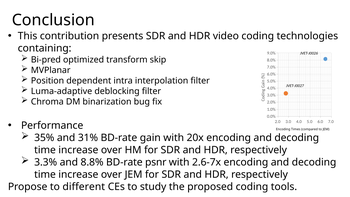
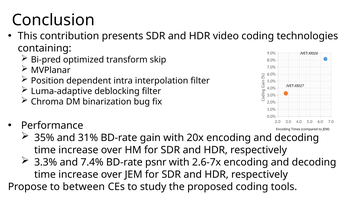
8.8%: 8.8% -> 7.4%
different: different -> between
